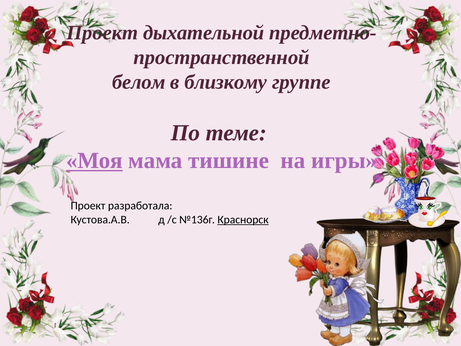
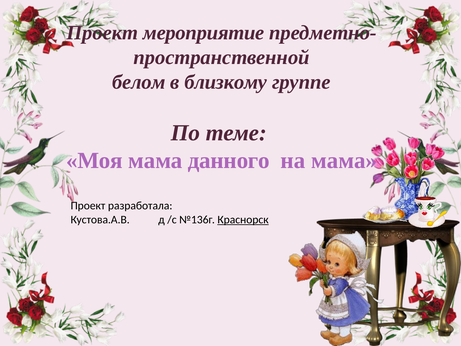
дыхательной: дыхательной -> мероприятие
Моя underline: present -> none
тишине: тишине -> данного
на игры: игры -> мама
